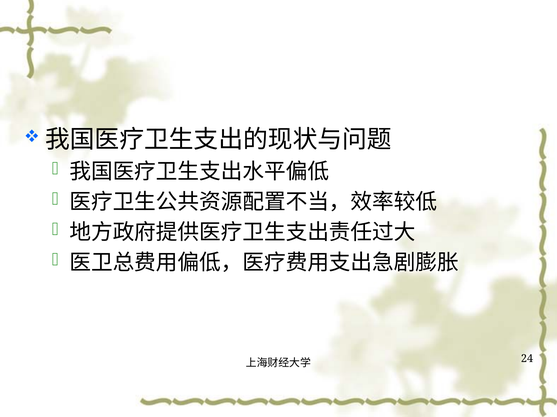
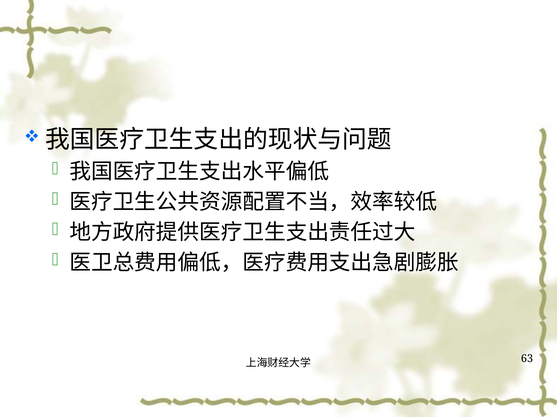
24: 24 -> 63
